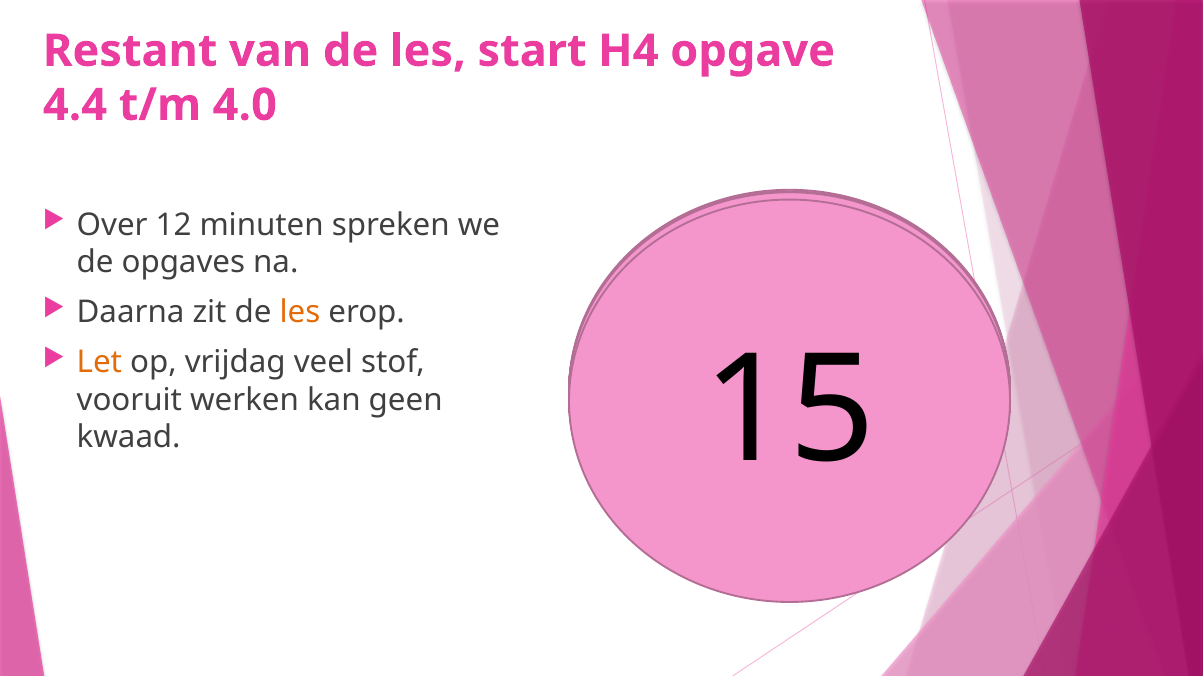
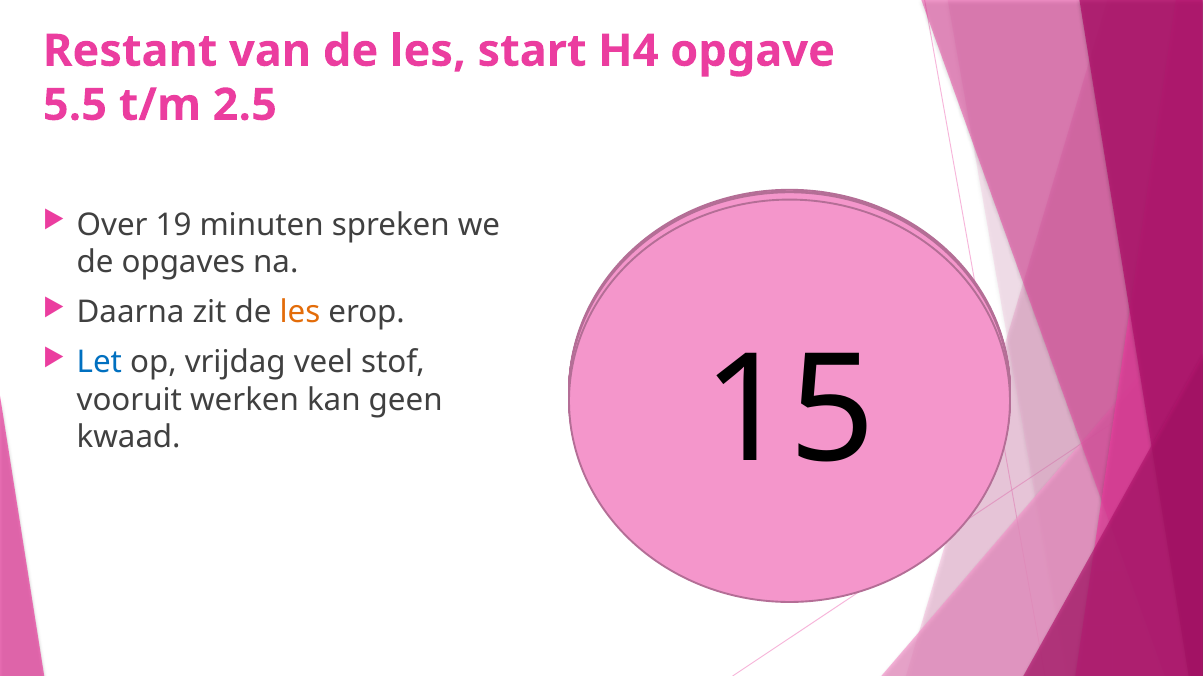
4.4: 4.4 -> 5.5
4.0: 4.0 -> 2.5
Over 12: 12 -> 19
Let colour: orange -> blue
